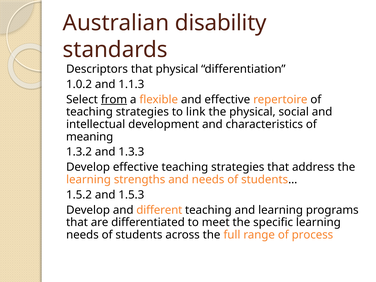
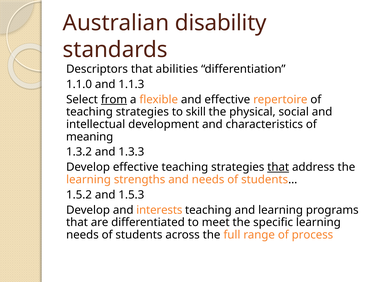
that physical: physical -> abilities
1.0.2: 1.0.2 -> 1.1.0
link: link -> skill
that at (278, 167) underline: none -> present
different: different -> interests
